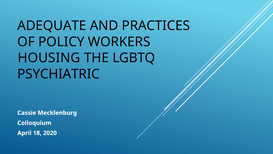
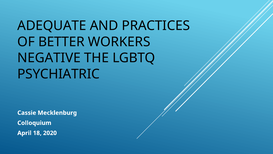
POLICY: POLICY -> BETTER
HOUSING: HOUSING -> NEGATIVE
